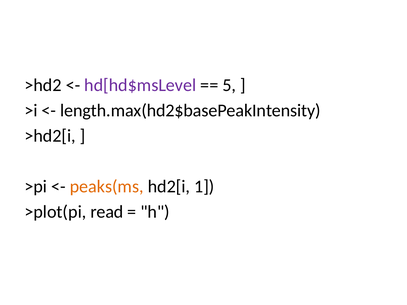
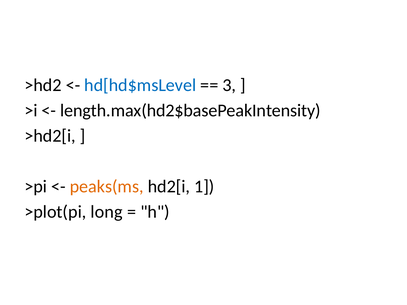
hd[hd$msLevel colour: purple -> blue
5: 5 -> 3
read: read -> long
